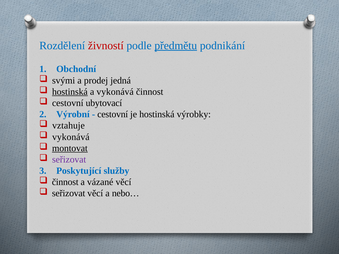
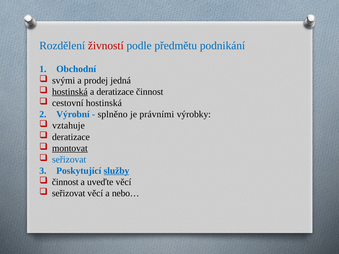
předmětu underline: present -> none
a vykonává: vykonává -> deratizace
cestovní ubytovací: ubytovací -> hostinská
cestovní at (113, 114): cestovní -> splněno
je hostinská: hostinská -> právními
vykonává at (71, 137): vykonává -> deratizace
seřizovat at (69, 160) colour: purple -> blue
služby underline: none -> present
vázané: vázané -> uveďte
